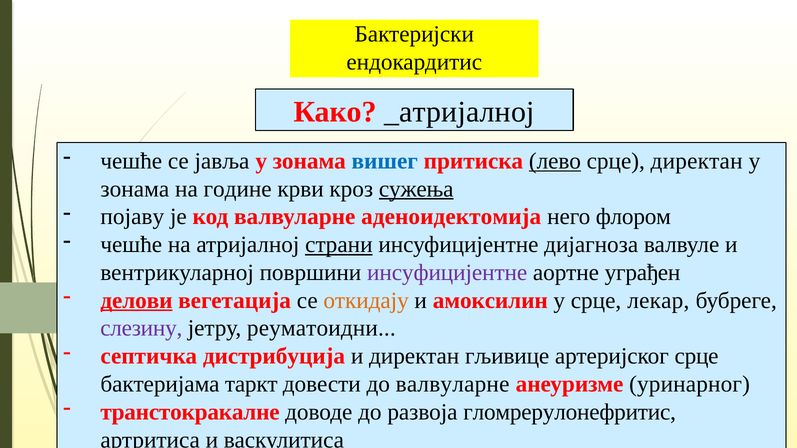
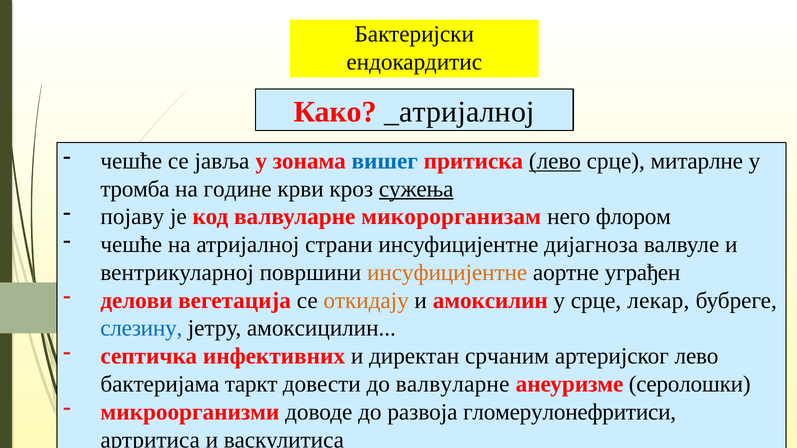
срце директан: директан -> митарлне
зонама at (135, 189): зонама -> тромба
аденоидектомија: аденоидектомија -> микорорганизам
страни underline: present -> none
инсуфицијентне at (447, 273) colour: purple -> orange
делови underline: present -> none
слезину colour: purple -> blue
реуматоидни: реуматоидни -> амоксицилин
дистрибуција: дистрибуција -> инфективних
гљивице: гљивице -> срчаним
артеријског срце: срце -> лево
уринарног: уринарног -> серолошки
транстокракалне: транстокракалне -> микроорганизми
гломрерулонефритис: гломрерулонефритис -> гломерулонефритиси
